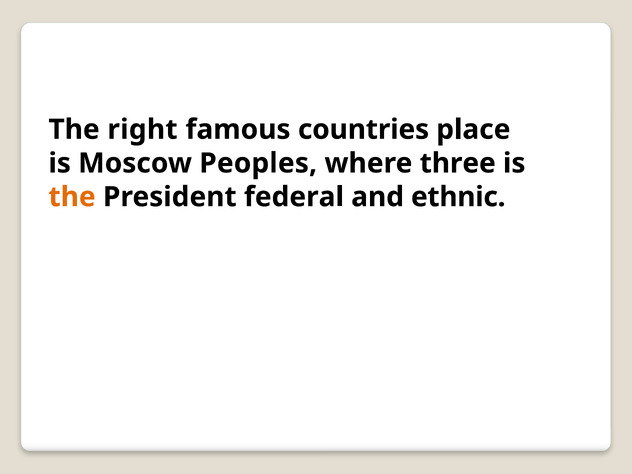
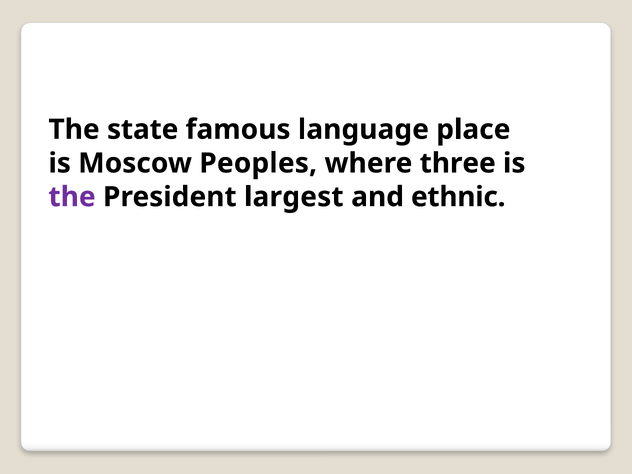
right: right -> state
countries: countries -> language
the at (72, 197) colour: orange -> purple
federal: federal -> largest
